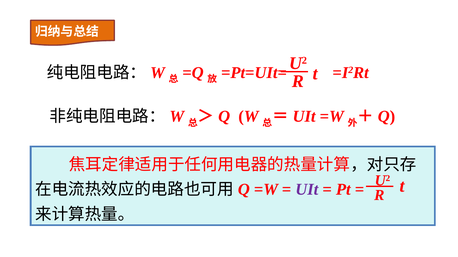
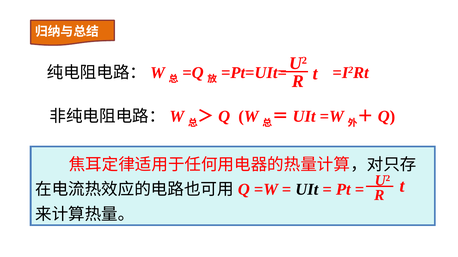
UIt colour: purple -> black
